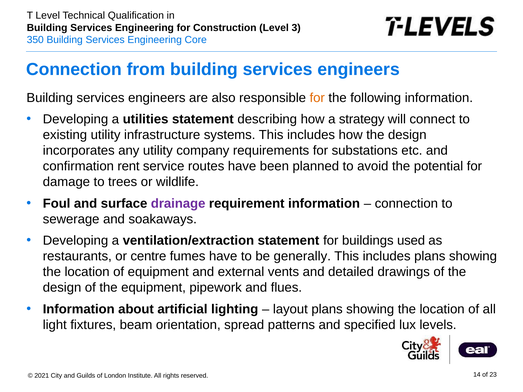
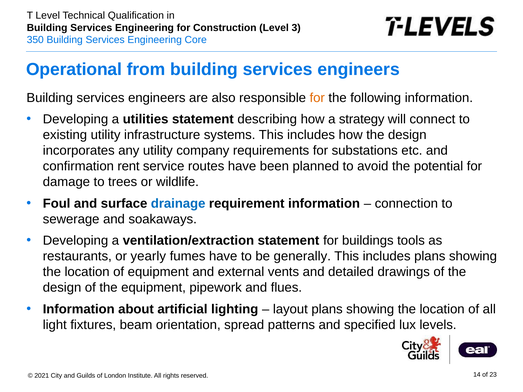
Connection at (74, 69): Connection -> Operational
drainage colour: purple -> blue
used: used -> tools
centre: centre -> yearly
